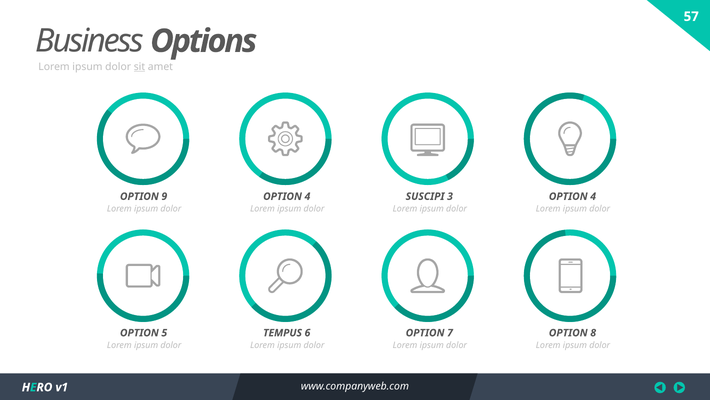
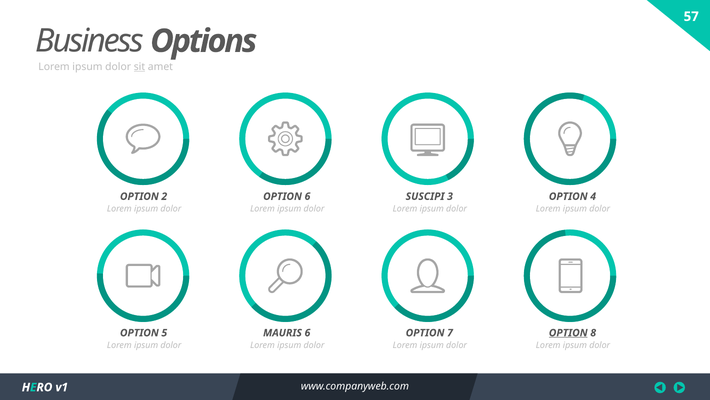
9: 9 -> 2
4 at (307, 196): 4 -> 6
TEMPUS: TEMPUS -> MAURIS
OPTION at (568, 332) underline: none -> present
